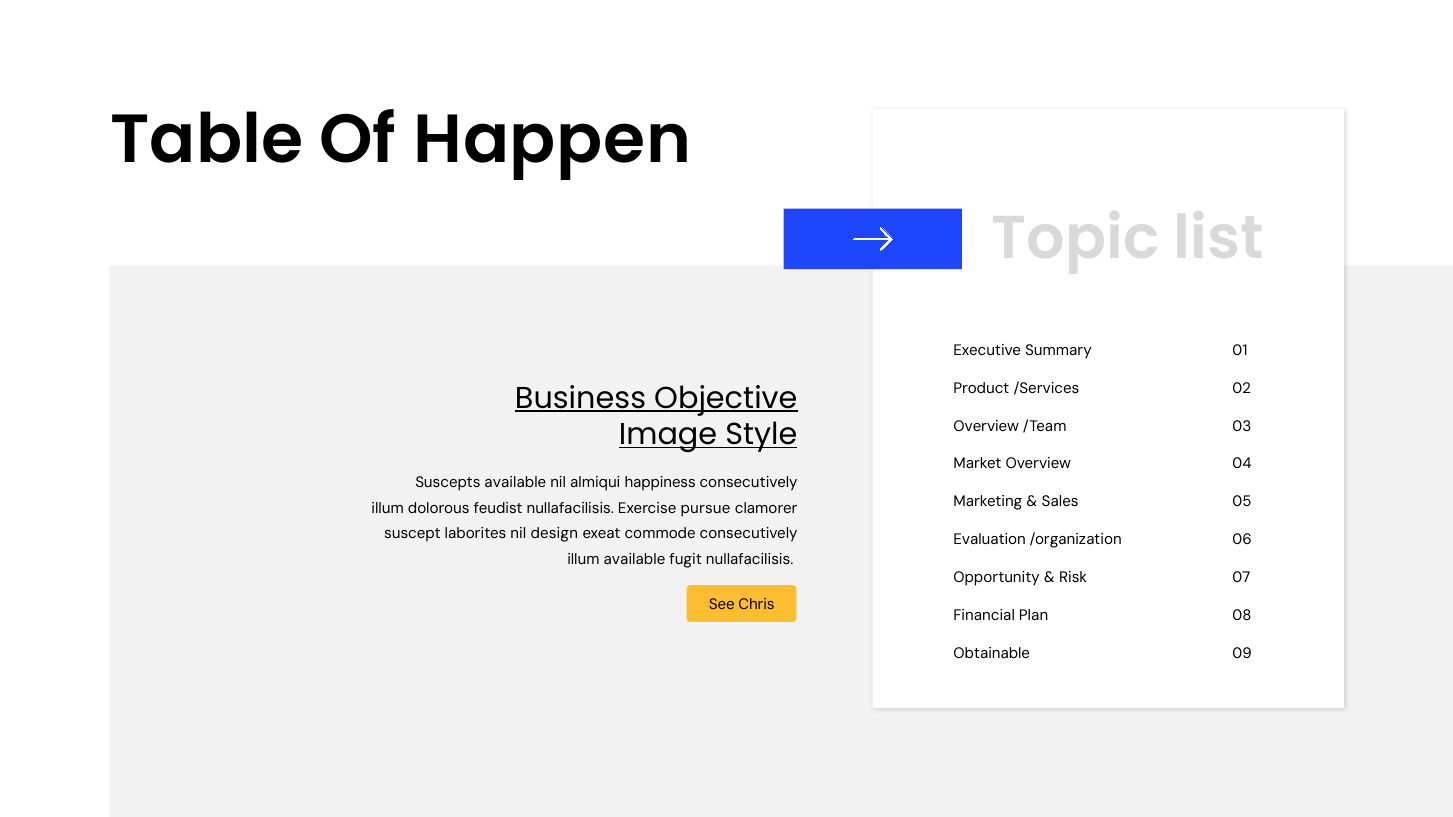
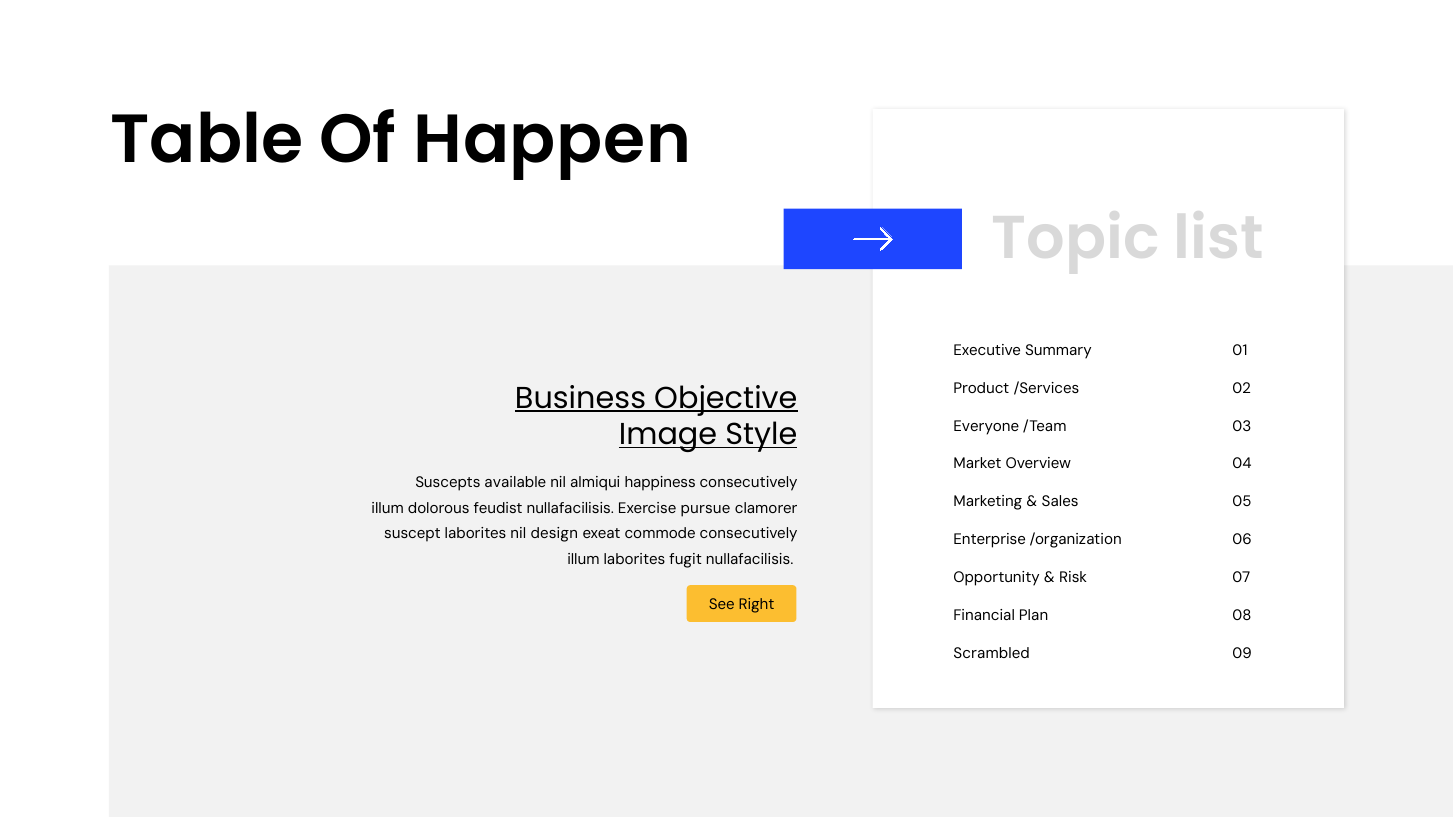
Overview at (986, 426): Overview -> Everyone
Evaluation: Evaluation -> Enterprise
illum available: available -> laborites
Chris: Chris -> Right
Obtainable: Obtainable -> Scrambled
